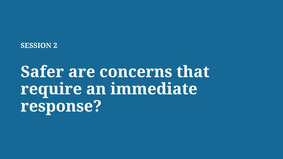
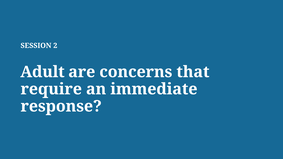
Safer: Safer -> Adult
